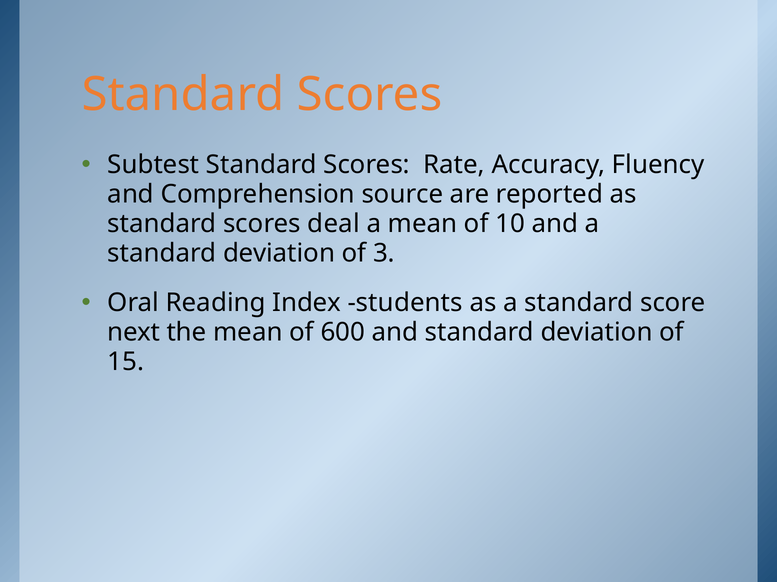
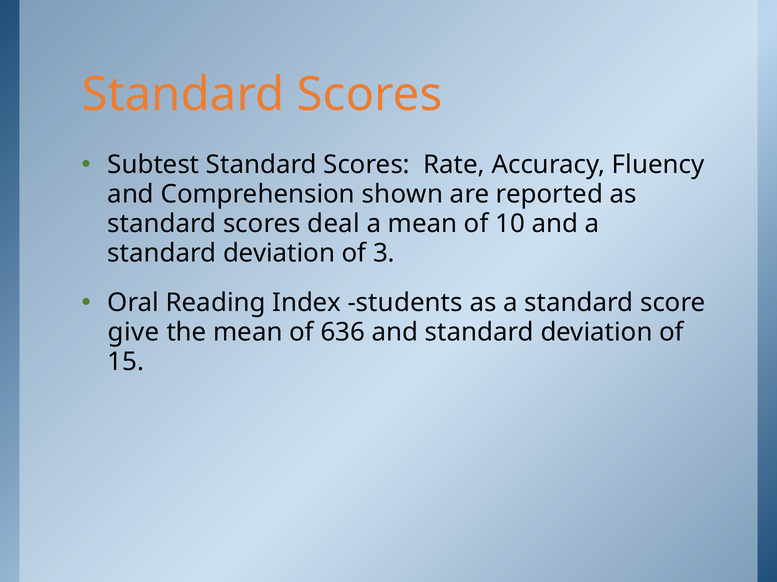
source: source -> shown
next: next -> give
600: 600 -> 636
